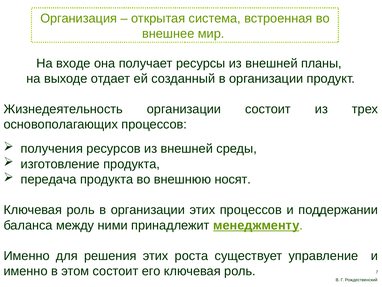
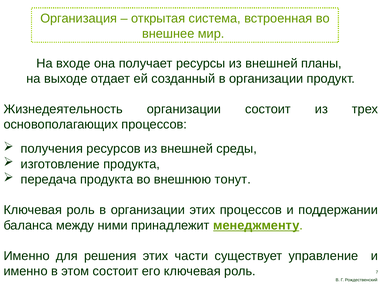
носят: носят -> тонут
роста: роста -> части
